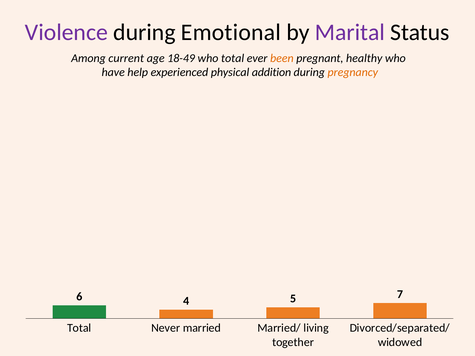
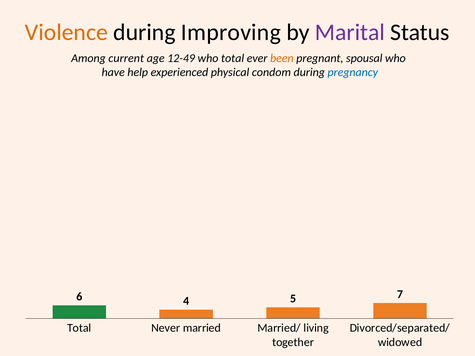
Violence colour: purple -> orange
Emotional: Emotional -> Improving
18-49: 18-49 -> 12-49
healthy: healthy -> spousal
addition: addition -> condom
pregnancy colour: orange -> blue
